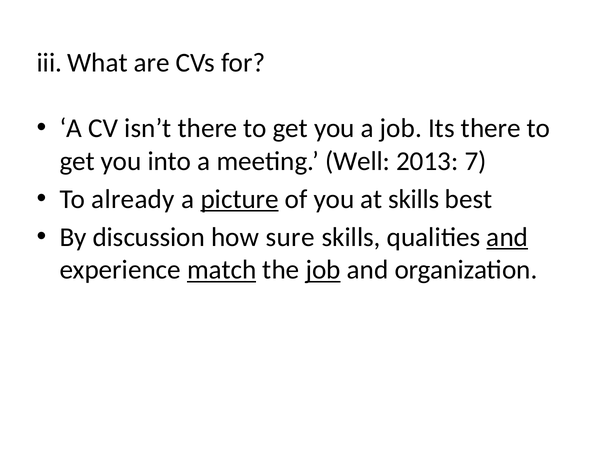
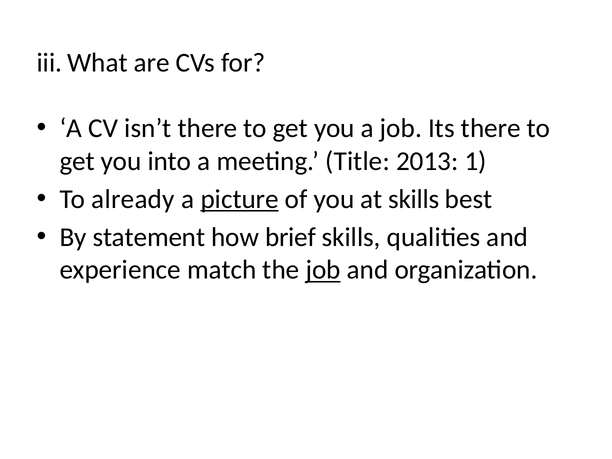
Well: Well -> Title
7: 7 -> 1
discussion: discussion -> statement
sure: sure -> brief
and at (507, 237) underline: present -> none
match underline: present -> none
